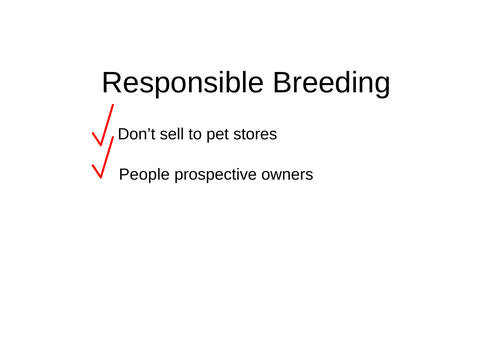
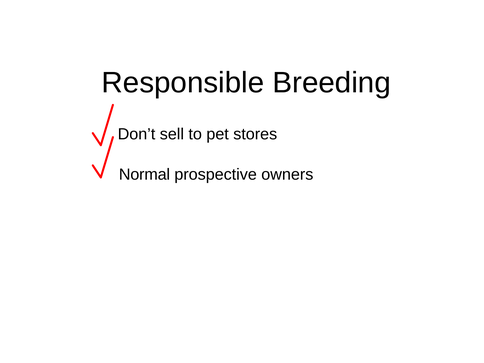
People: People -> Normal
